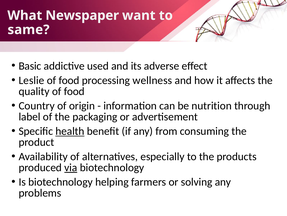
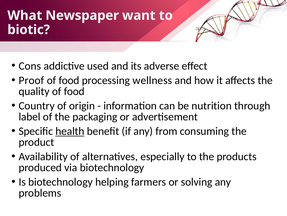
same: same -> biotic
Basic: Basic -> Cons
Leslie: Leslie -> Proof
via underline: present -> none
